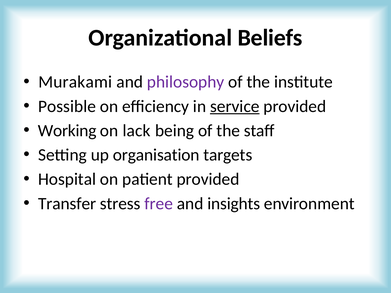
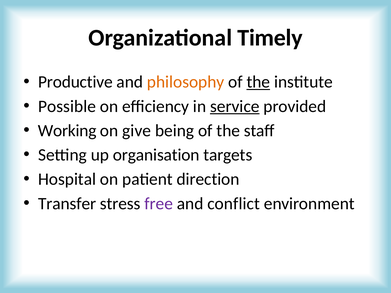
Beliefs: Beliefs -> Timely
Murakami: Murakami -> Productive
philosophy colour: purple -> orange
the at (258, 82) underline: none -> present
lack: lack -> give
patient provided: provided -> direction
insights: insights -> conflict
